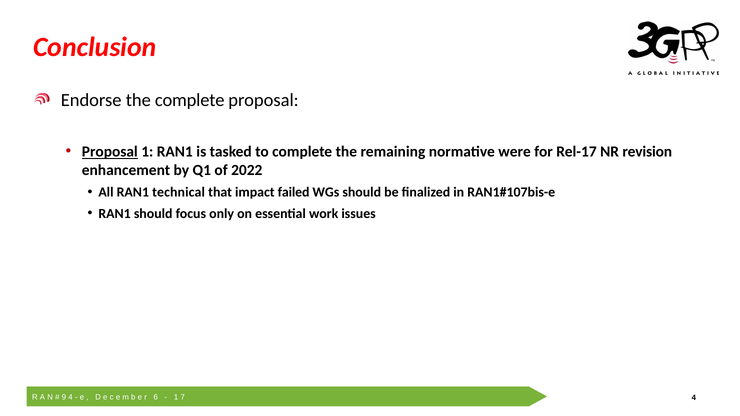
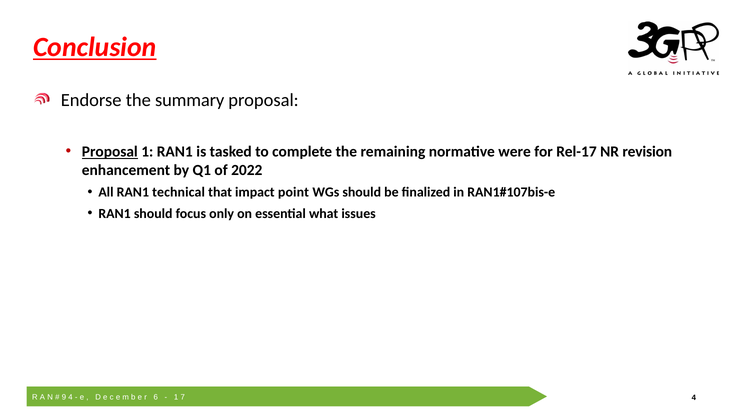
Conclusion underline: none -> present
the complete: complete -> summary
failed: failed -> point
work: work -> what
